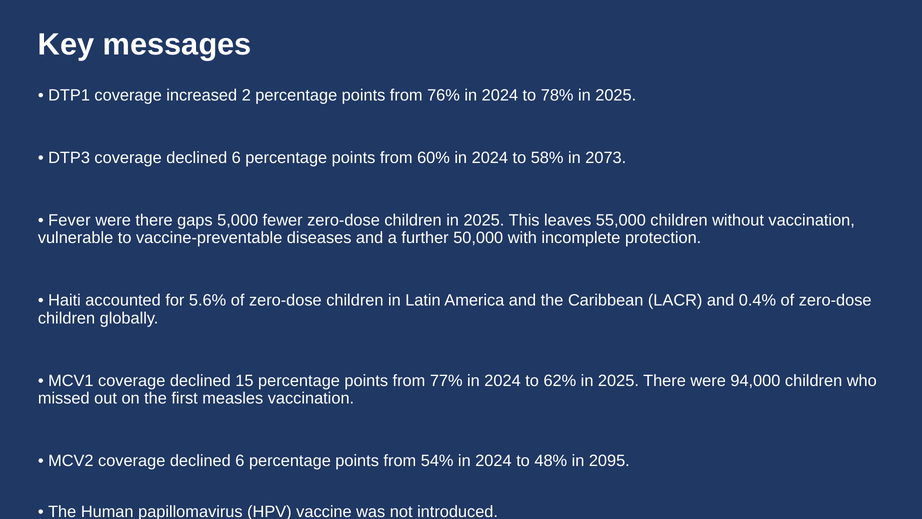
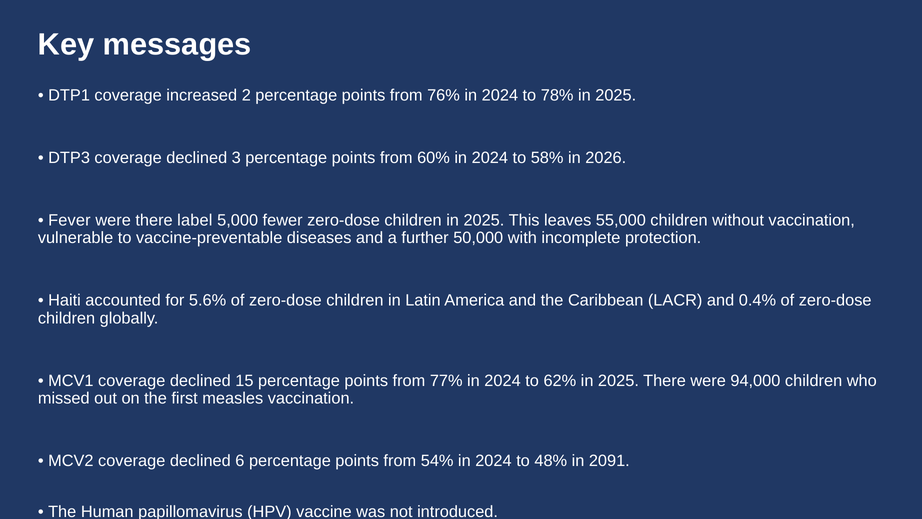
DTP3 coverage declined 6: 6 -> 3
2073: 2073 -> 2026
gaps: gaps -> label
2095: 2095 -> 2091
